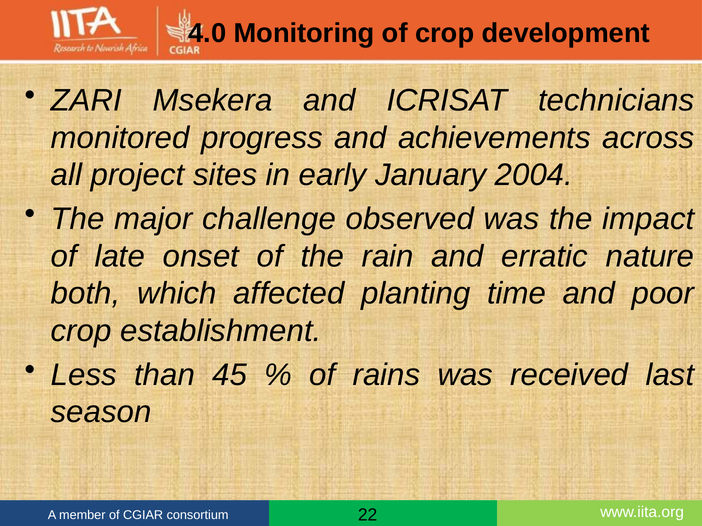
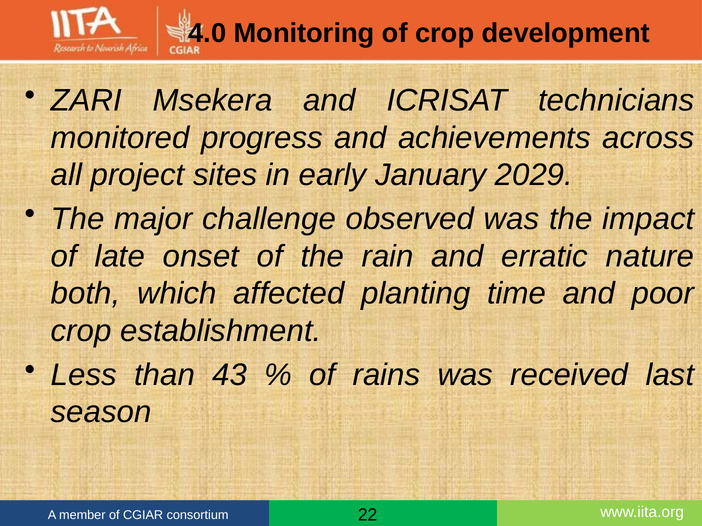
2004: 2004 -> 2029
45: 45 -> 43
